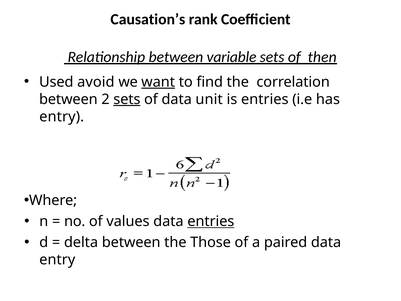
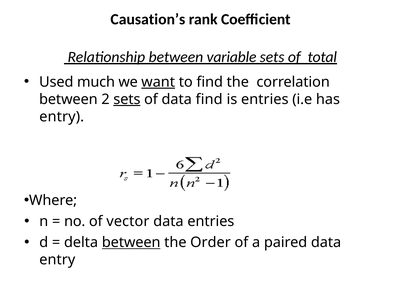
then: then -> total
avoid: avoid -> much
data unit: unit -> find
values: values -> vector
entries at (211, 221) underline: present -> none
between at (131, 242) underline: none -> present
Those: Those -> Order
